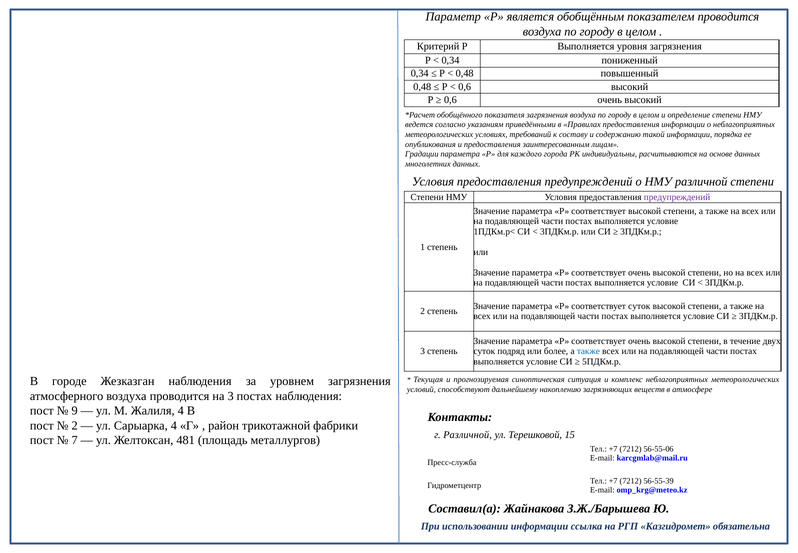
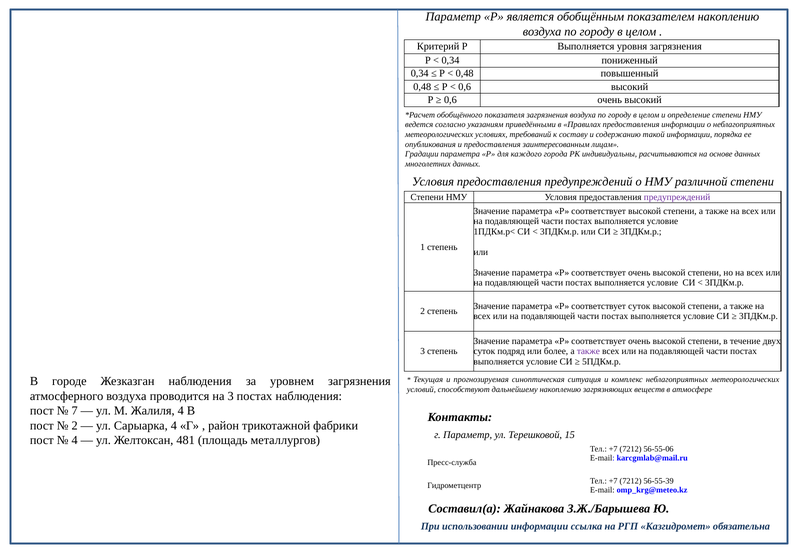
показателем проводится: проводится -> накоплению
также at (588, 351) colour: blue -> purple
9: 9 -> 7
г Различной: Различной -> Параметр
7 at (75, 440): 7 -> 4
